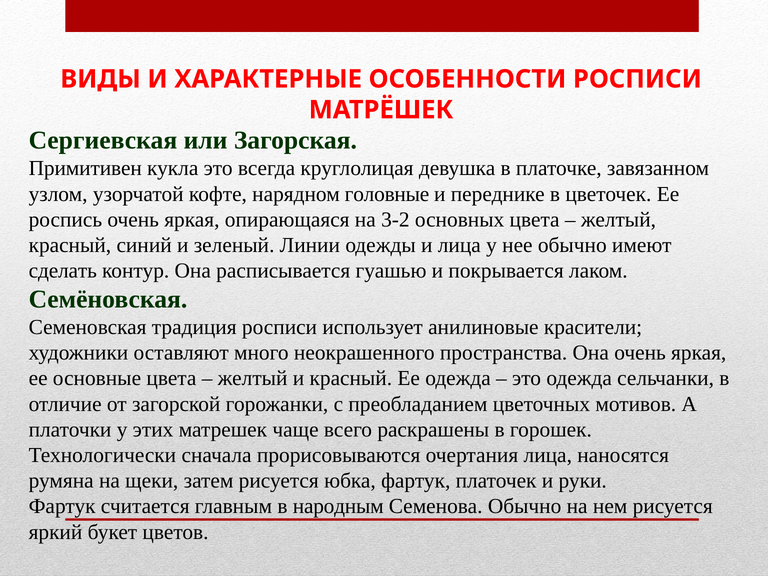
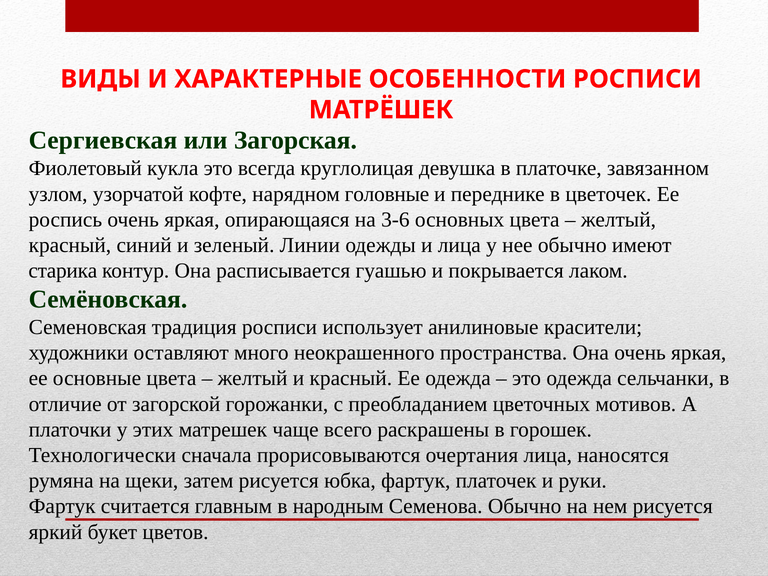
Примитивен: Примитивен -> Фиолетовый
3-2: 3-2 -> 3-6
сделать: сделать -> старика
